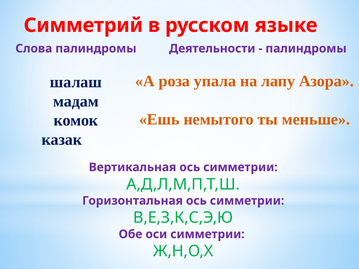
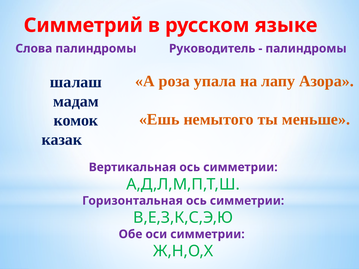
Деятельности: Деятельности -> Руководитель
